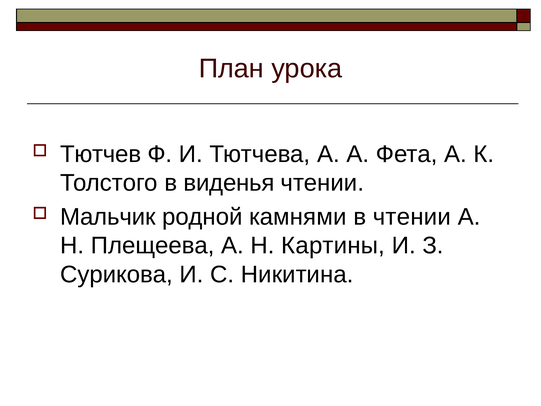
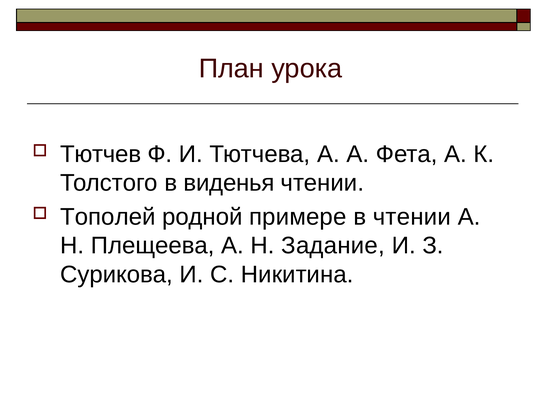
Мальчик: Мальчик -> Тополей
камнями: камнями -> примере
Картины: Картины -> Задание
